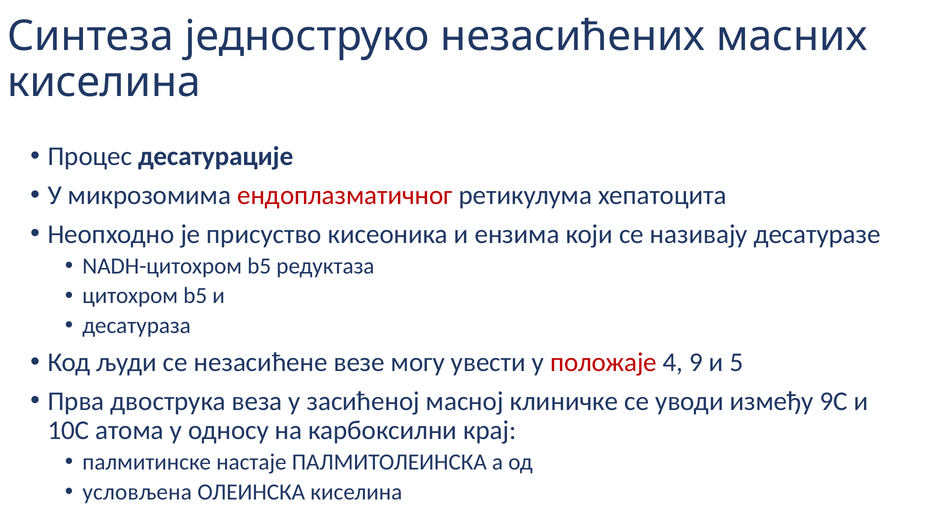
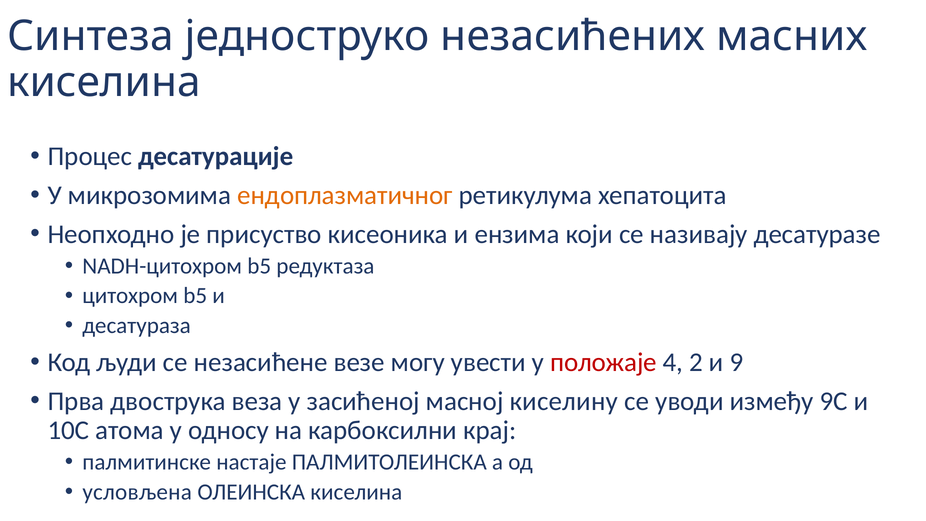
ендоплазматичног colour: red -> orange
9: 9 -> 2
5: 5 -> 9
клиничке: клиничке -> киселину
